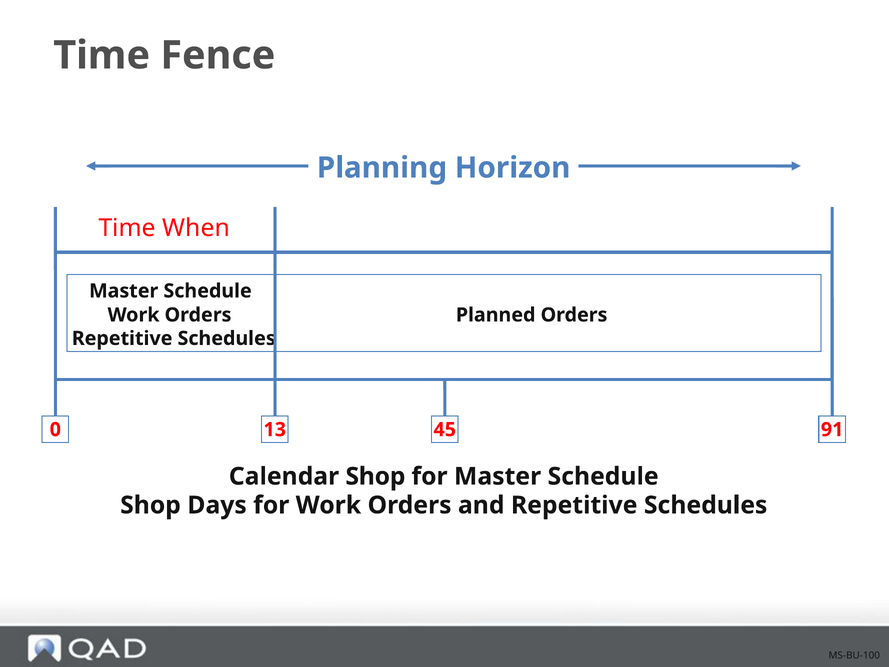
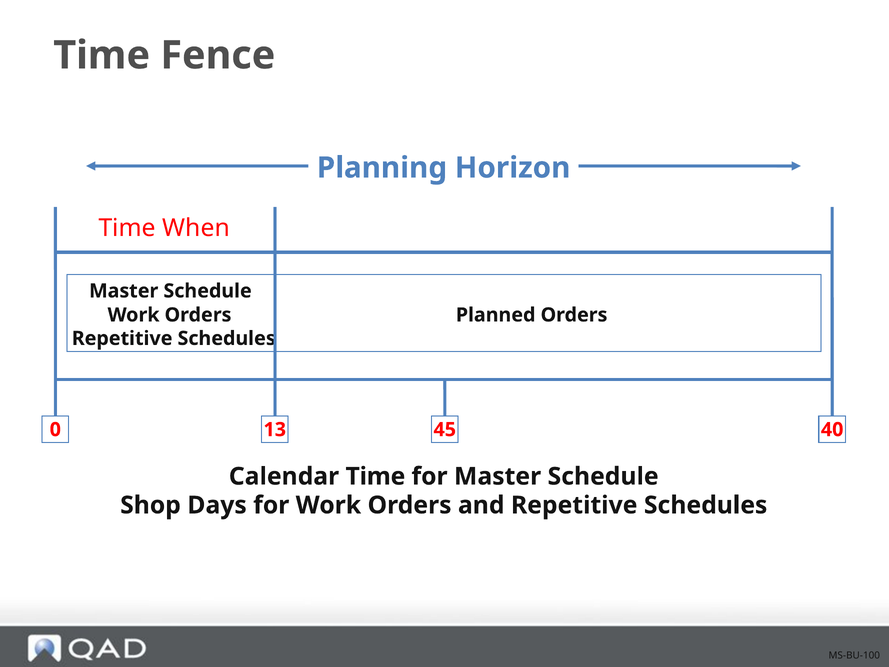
91: 91 -> 40
Calendar Shop: Shop -> Time
